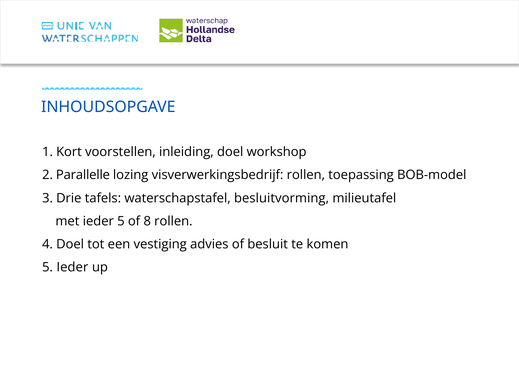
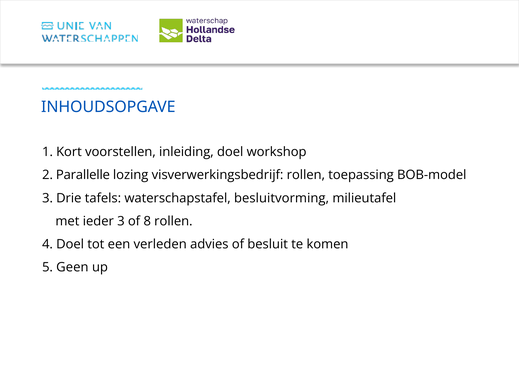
ieder 5: 5 -> 3
vestiging: vestiging -> verleden
5 Ieder: Ieder -> Geen
